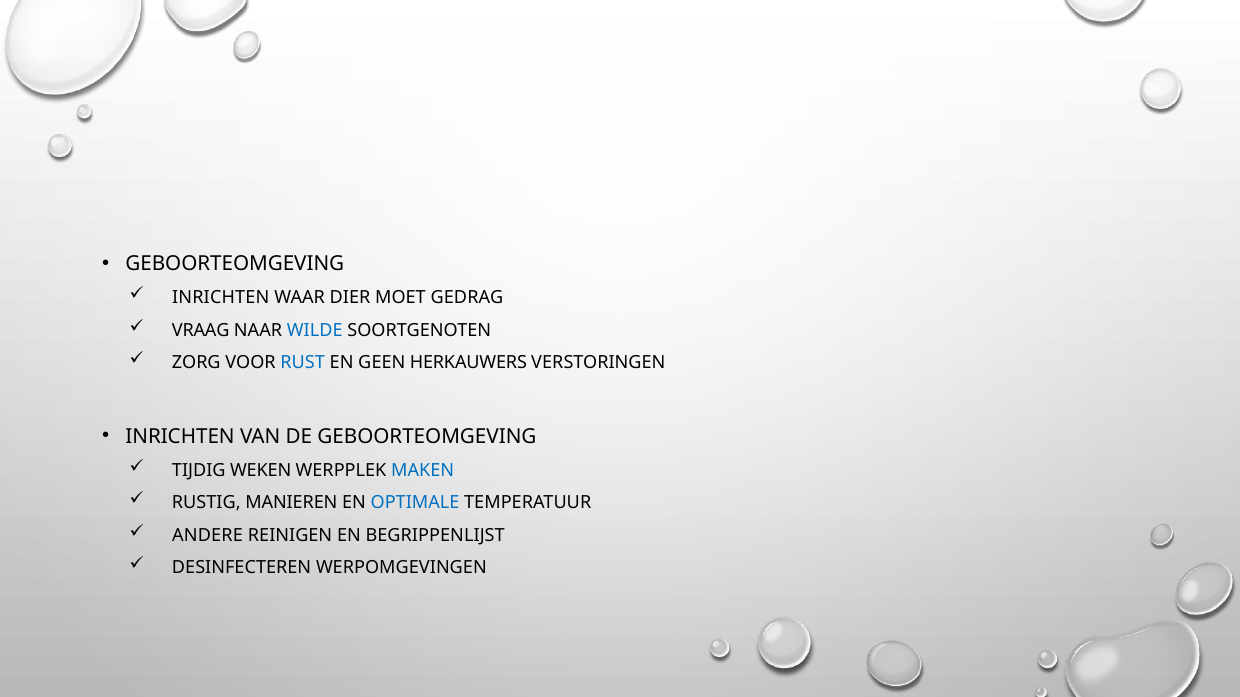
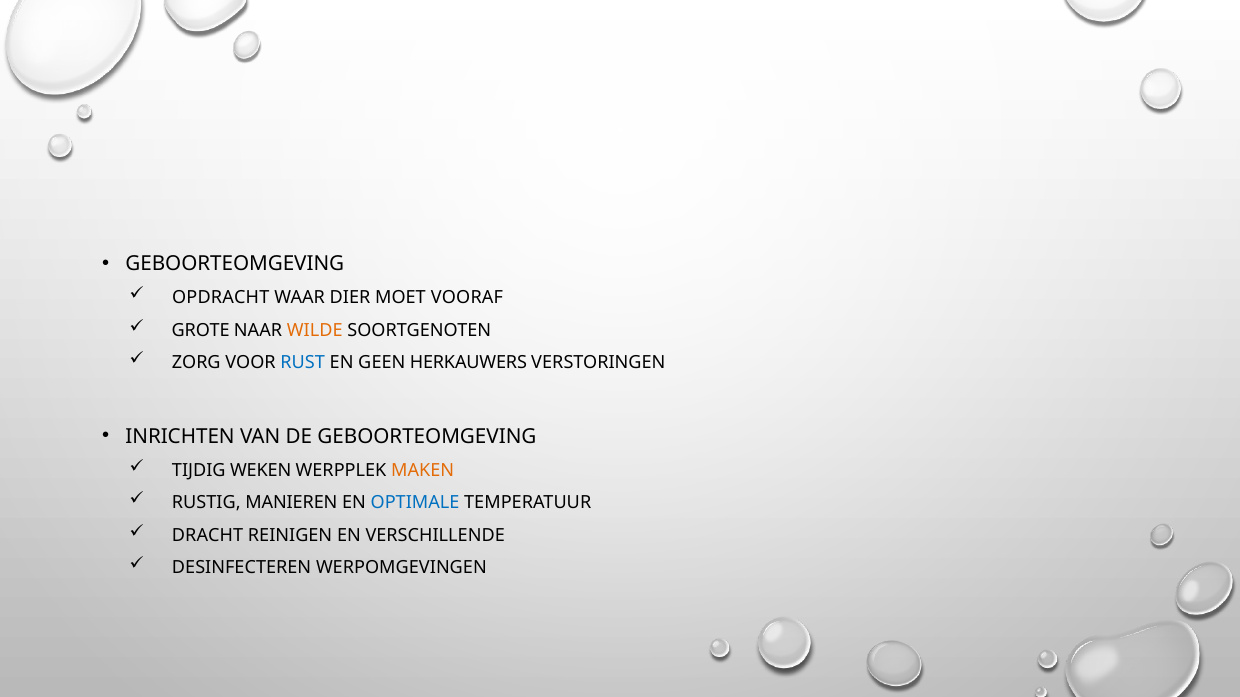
INRICHTEN at (221, 298): INRICHTEN -> OPDRACHT
GEDRAG: GEDRAG -> VOORAF
VRAAG: VRAAG -> GROTE
WILDE colour: blue -> orange
MAKEN colour: blue -> orange
ANDERE: ANDERE -> DRACHT
BEGRIPPENLIJST: BEGRIPPENLIJST -> VERSCHILLENDE
